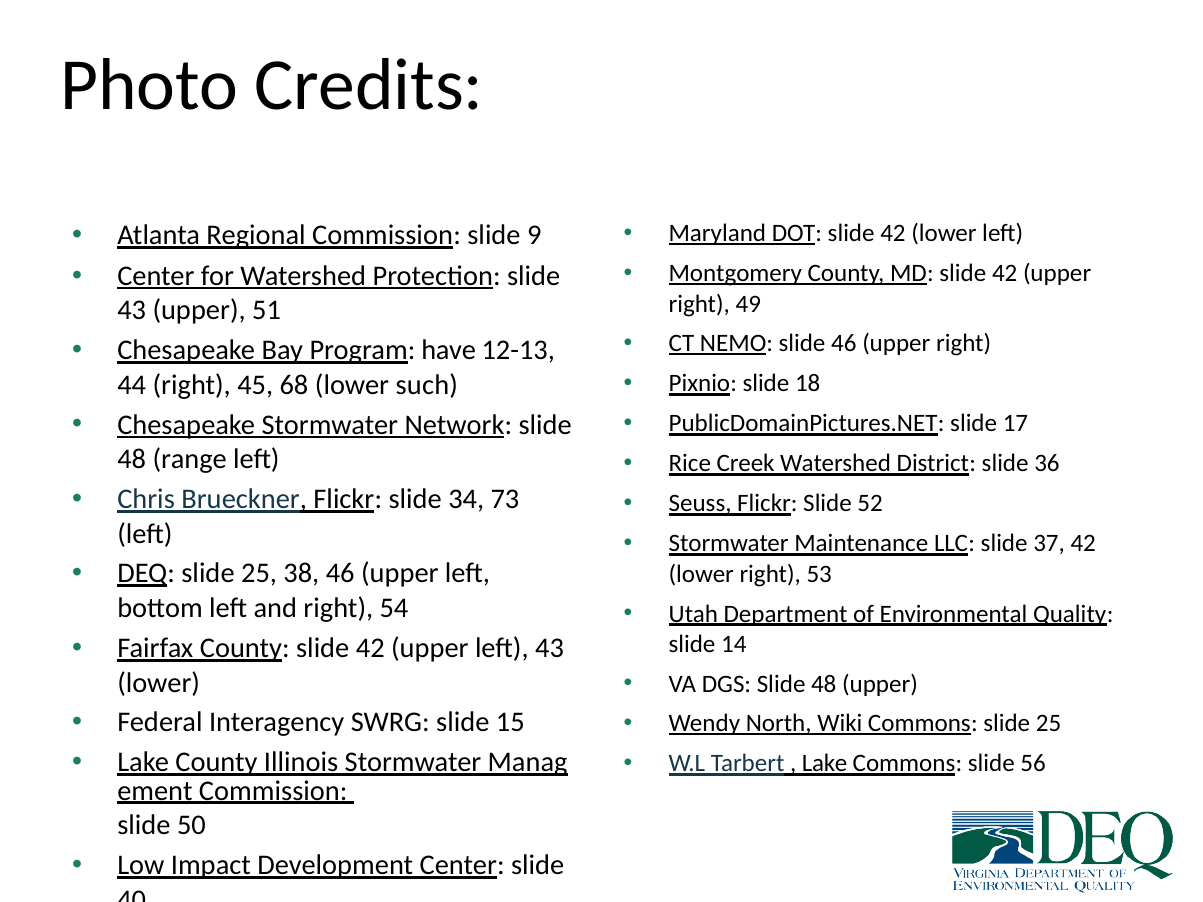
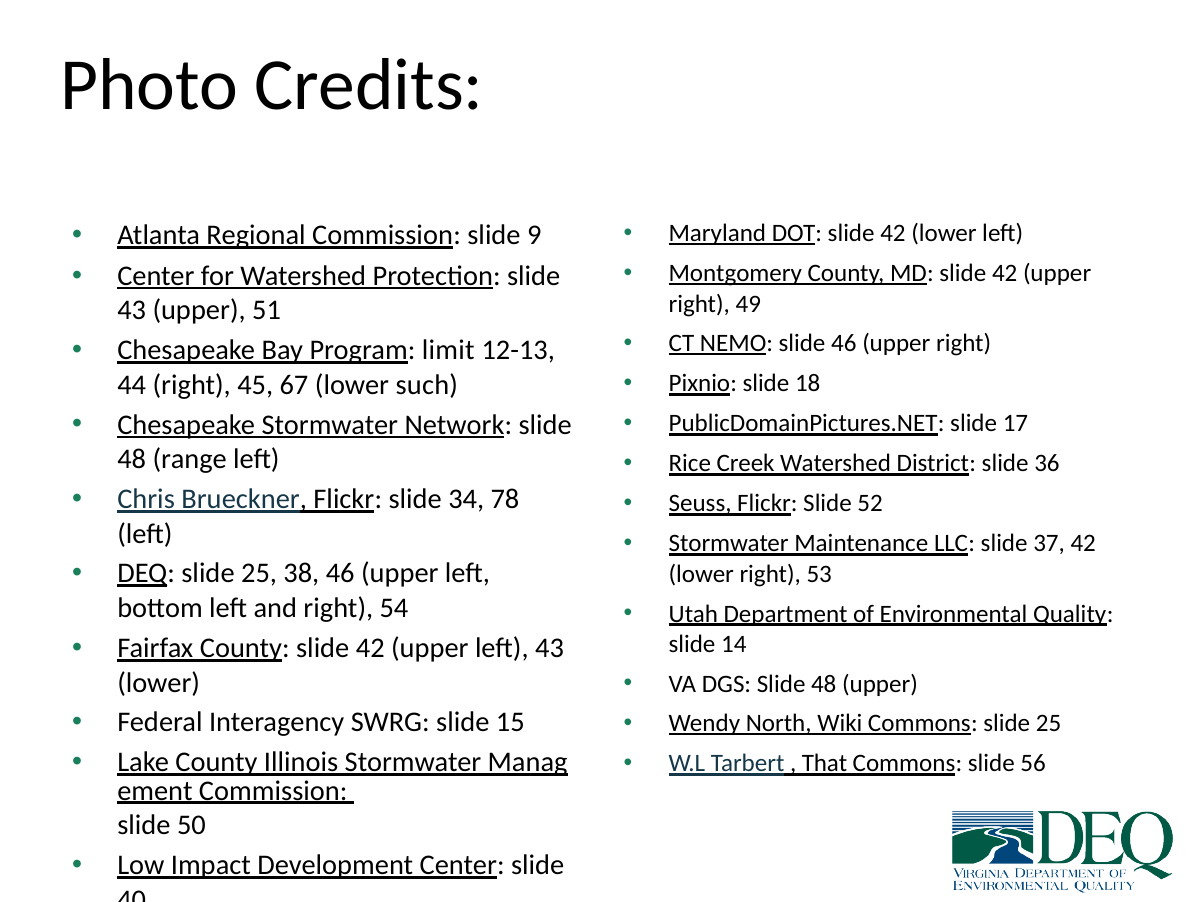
have: have -> limit
68: 68 -> 67
73: 73 -> 78
Lake at (825, 764): Lake -> That
